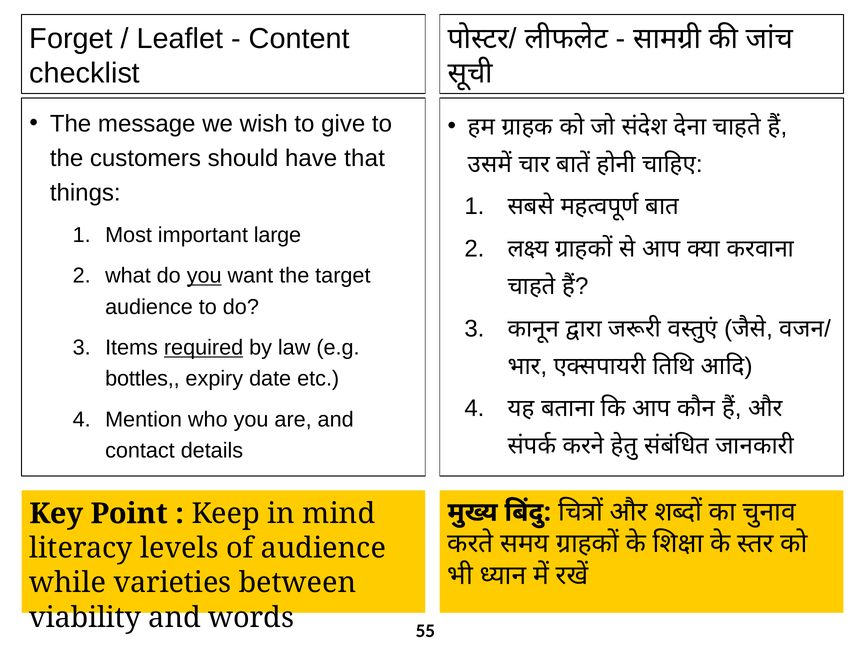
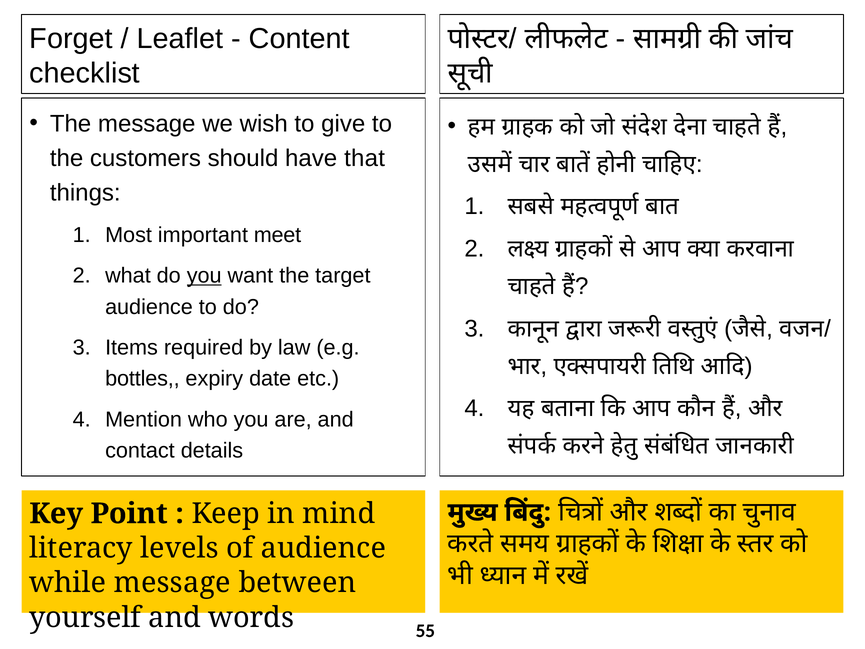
large: large -> meet
required underline: present -> none
while varieties: varieties -> message
viability: viability -> yourself
